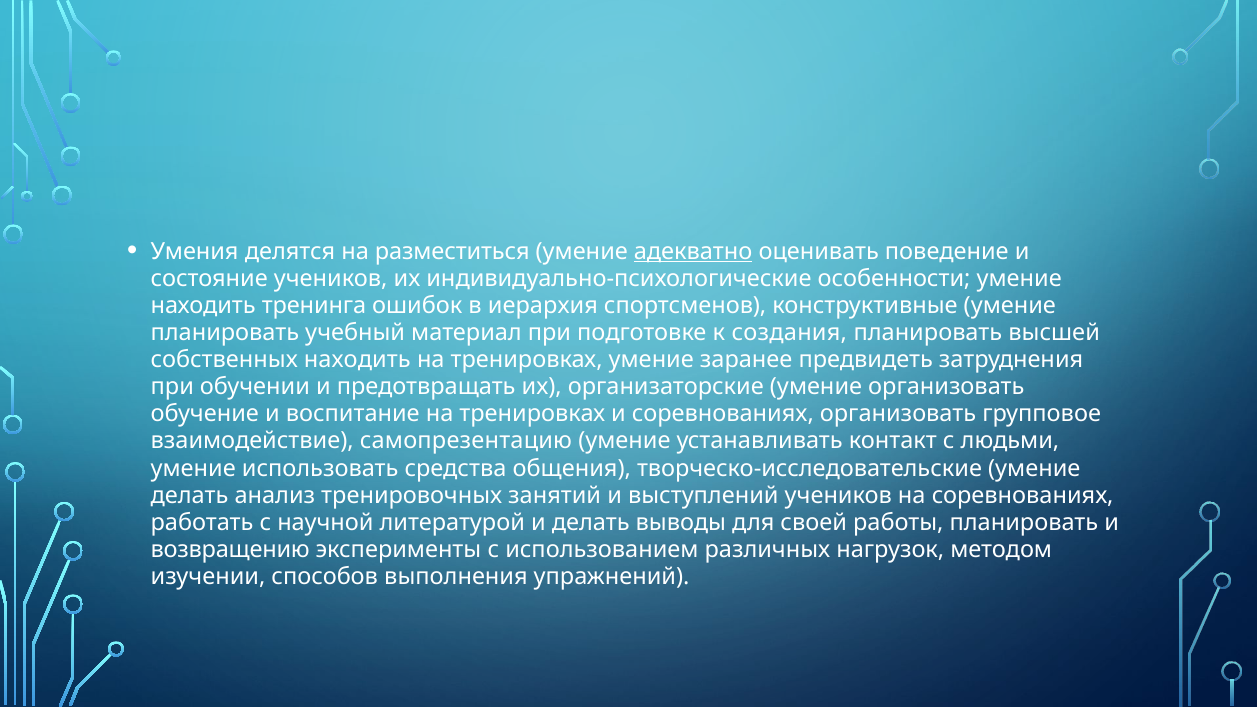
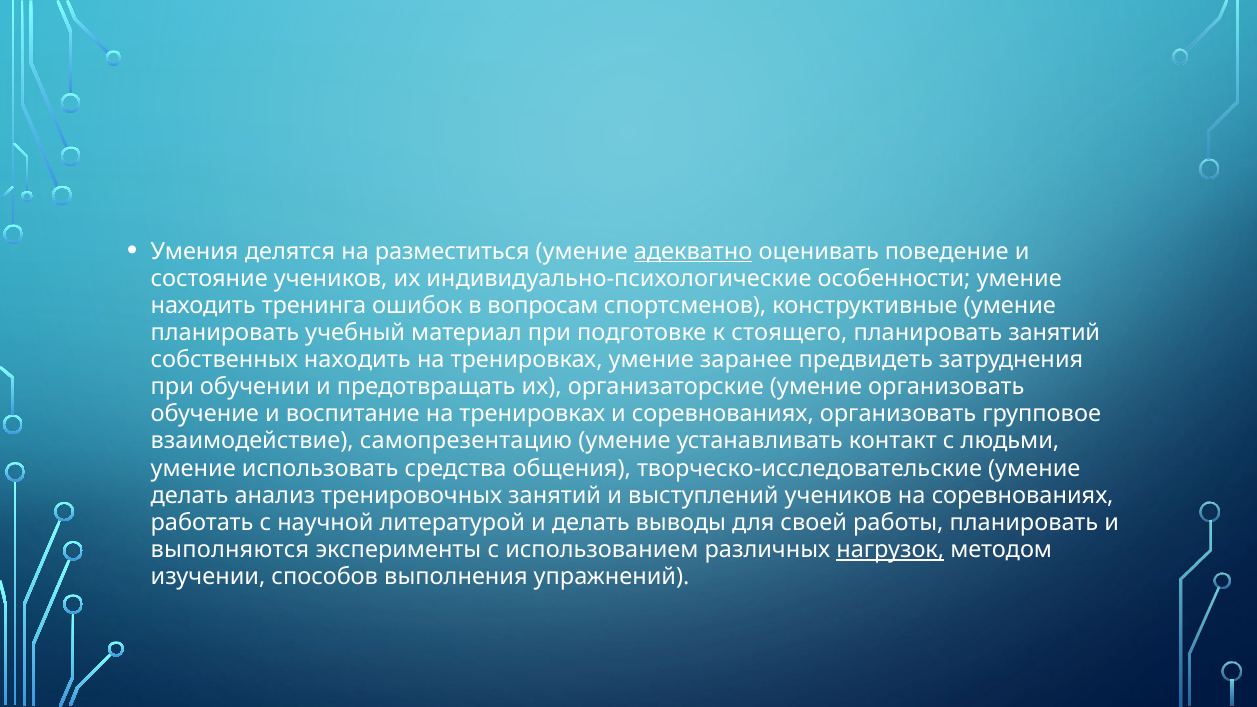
иерархия: иерархия -> вопросам
создания: создания -> стоящего
планировать высшей: высшей -> занятий
возвращению: возвращению -> выполняются
нагрузок underline: none -> present
